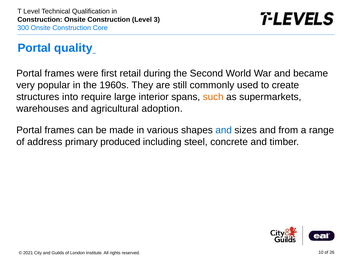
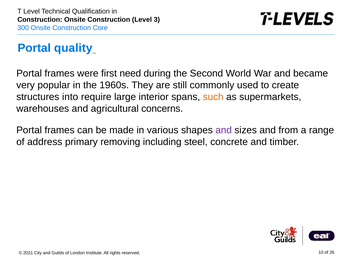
retail: retail -> need
adoption: adoption -> concerns
and at (224, 130) colour: blue -> purple
produced: produced -> removing
